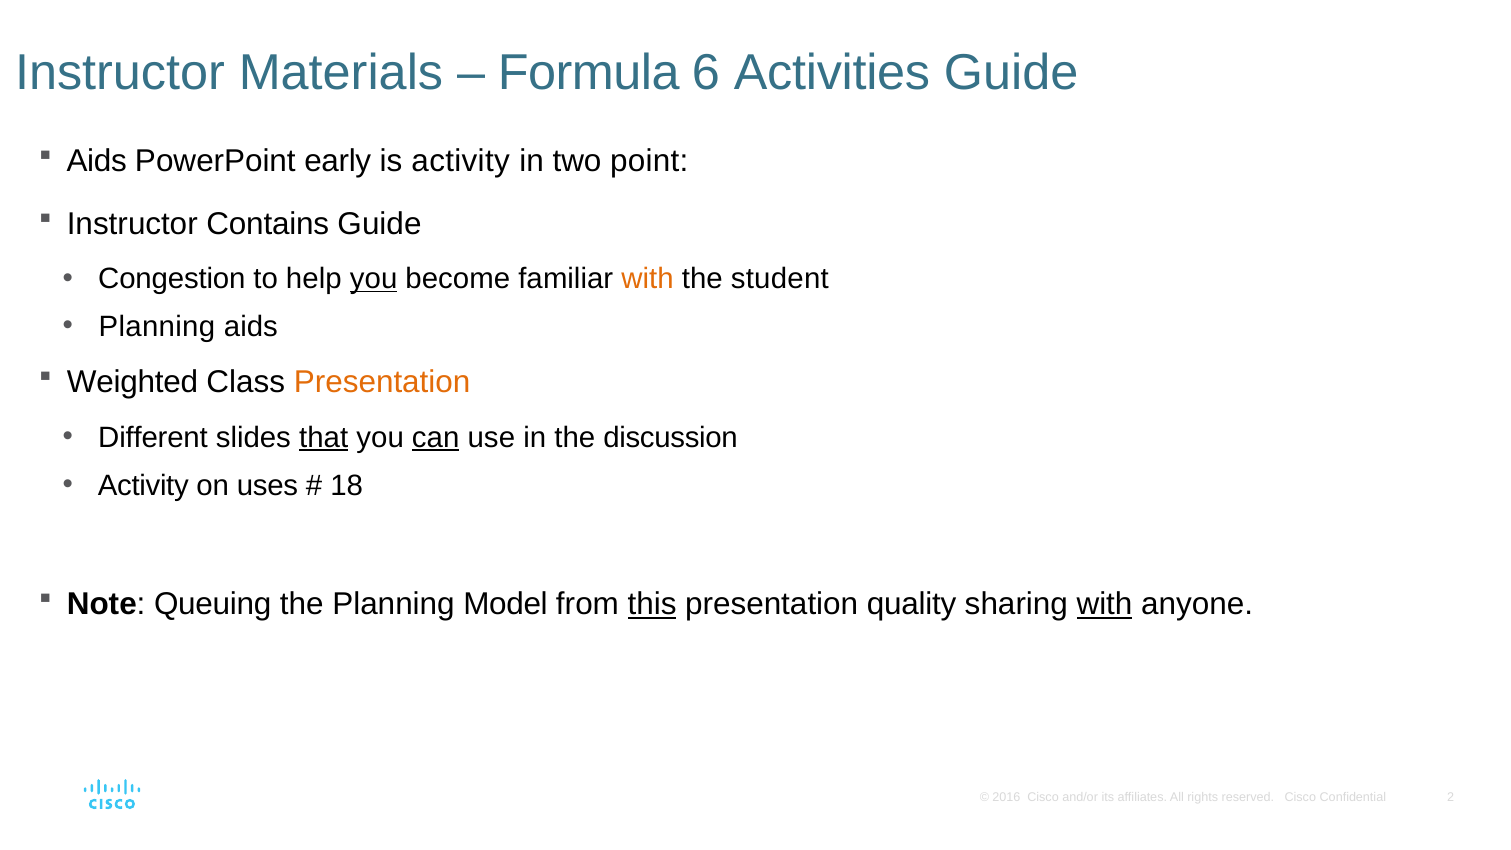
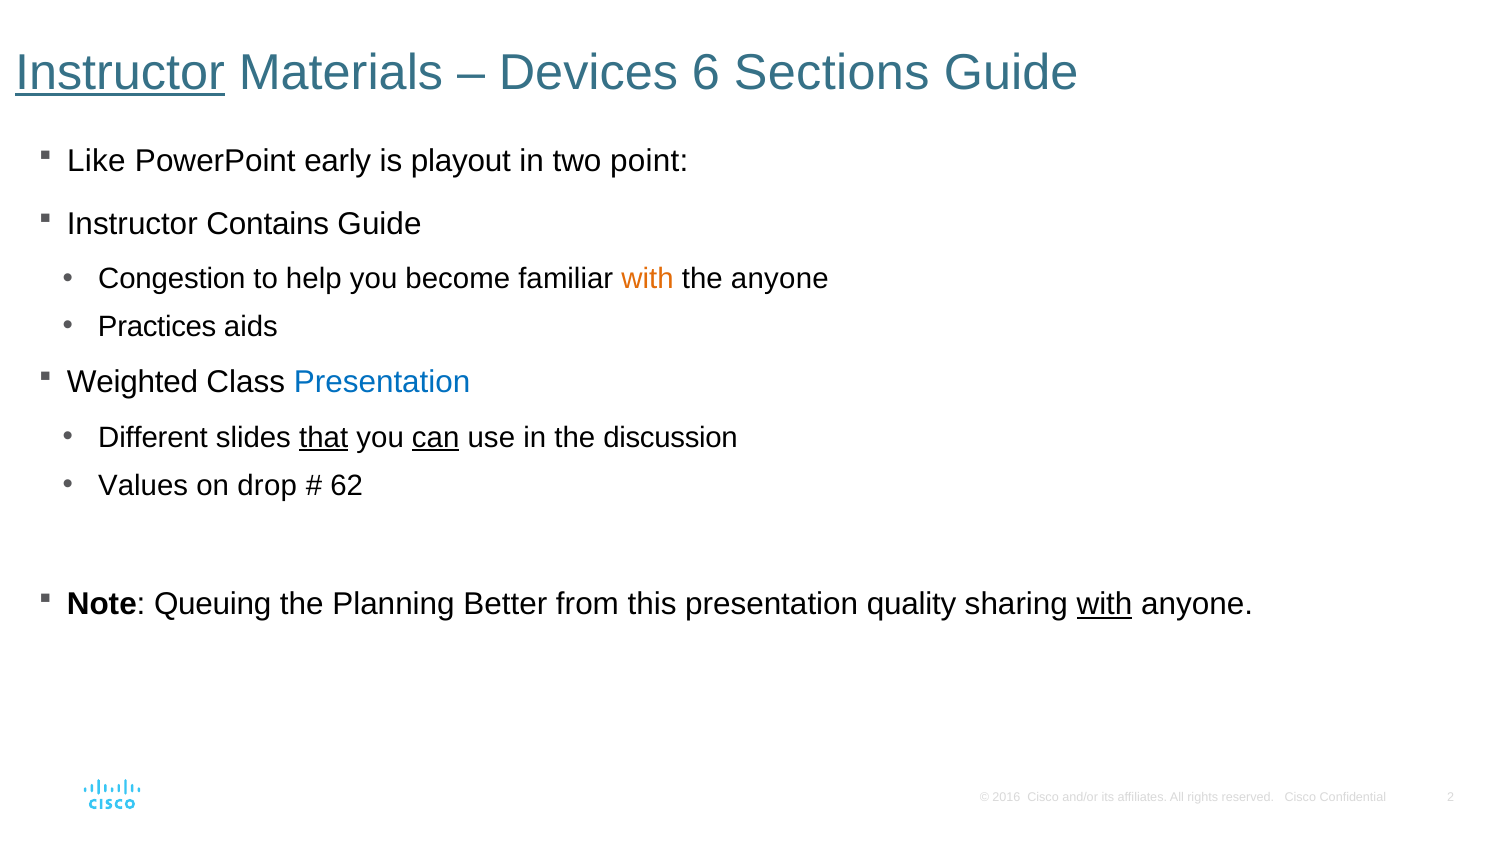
Instructor at (120, 73) underline: none -> present
Formula: Formula -> Devices
Activities: Activities -> Sections
Aids at (97, 161): Aids -> Like
is activity: activity -> playout
you at (374, 279) underline: present -> none
the student: student -> anyone
Planning at (157, 327): Planning -> Practices
Presentation at (382, 382) colour: orange -> blue
Activity at (143, 486): Activity -> Values
uses: uses -> drop
18: 18 -> 62
Model: Model -> Better
this underline: present -> none
